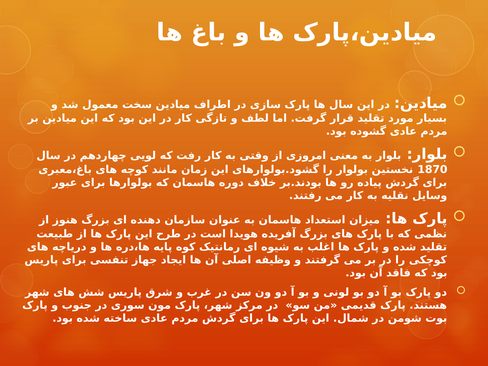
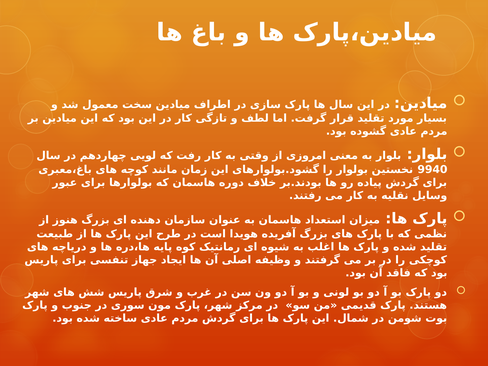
1870: 1870 -> 9940
